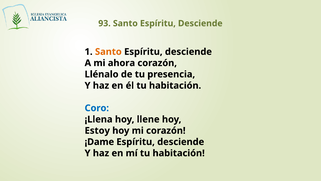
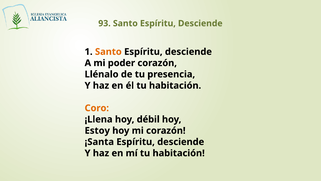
ahora: ahora -> poder
Coro colour: blue -> orange
llene: llene -> débil
¡Dame: ¡Dame -> ¡Santa
